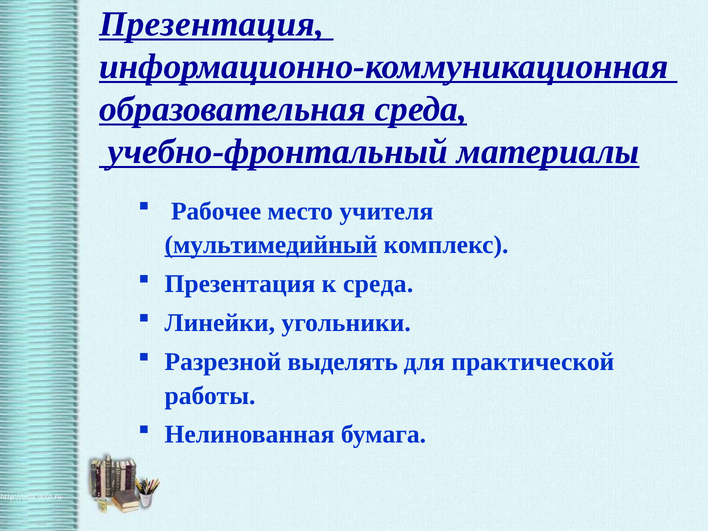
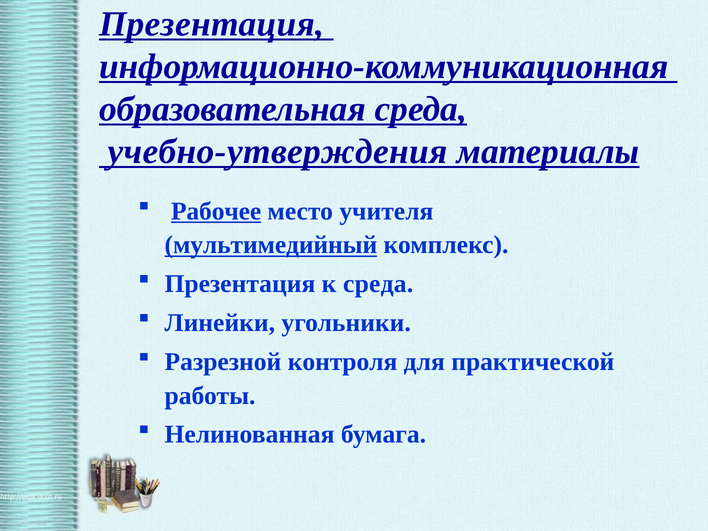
учебно-фронтальный: учебно-фронтальный -> учебно-утверждения
Рабочее underline: none -> present
выделять: выделять -> контроля
